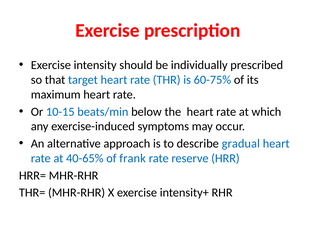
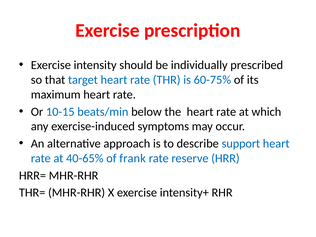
gradual: gradual -> support
